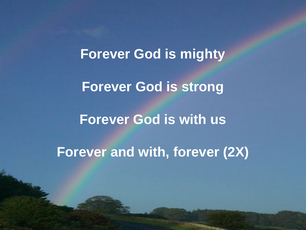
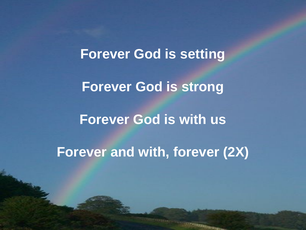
mighty: mighty -> setting
